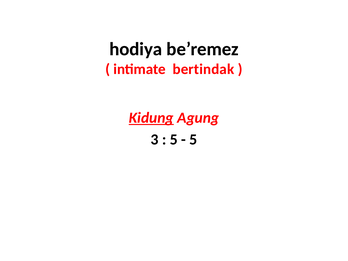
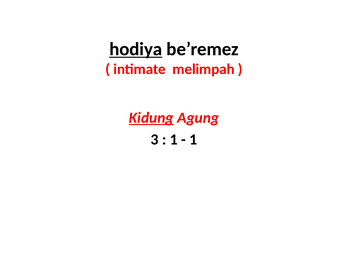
hodiya underline: none -> present
bertindak: bertindak -> melimpah
5 at (174, 140): 5 -> 1
5 at (193, 140): 5 -> 1
